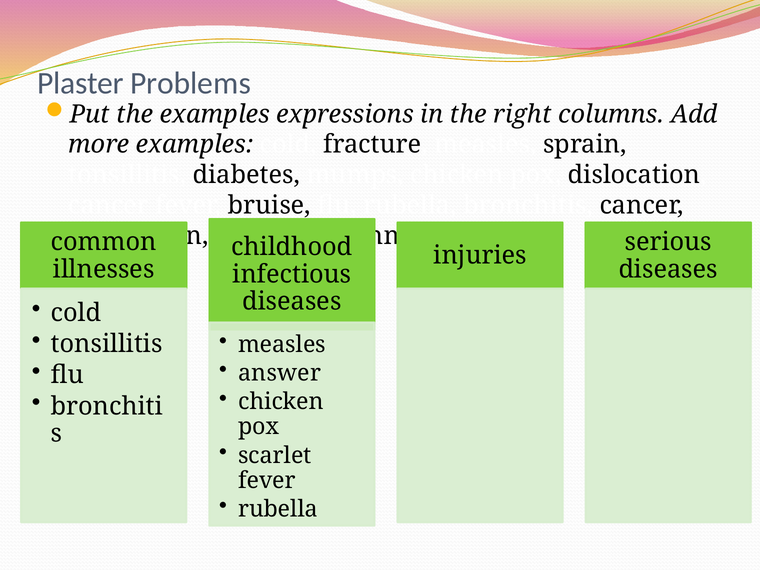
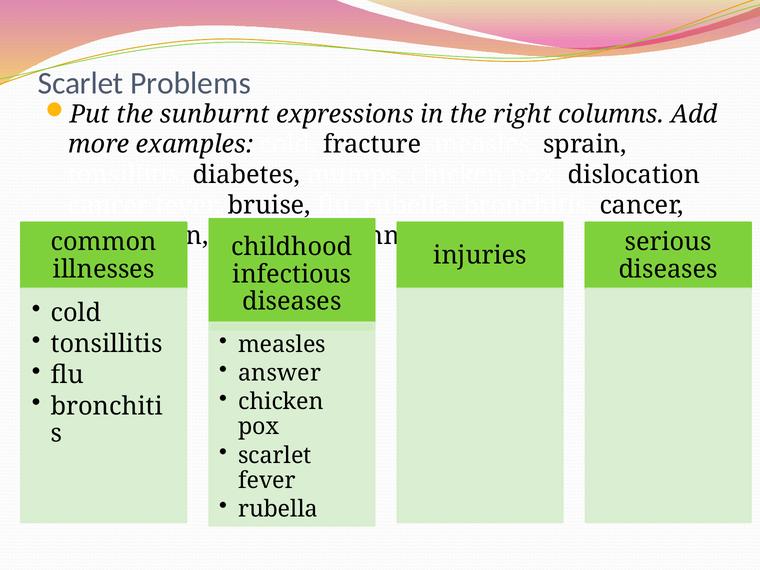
Plaster at (81, 83): Plaster -> Scarlet
the examples: examples -> sunburnt
